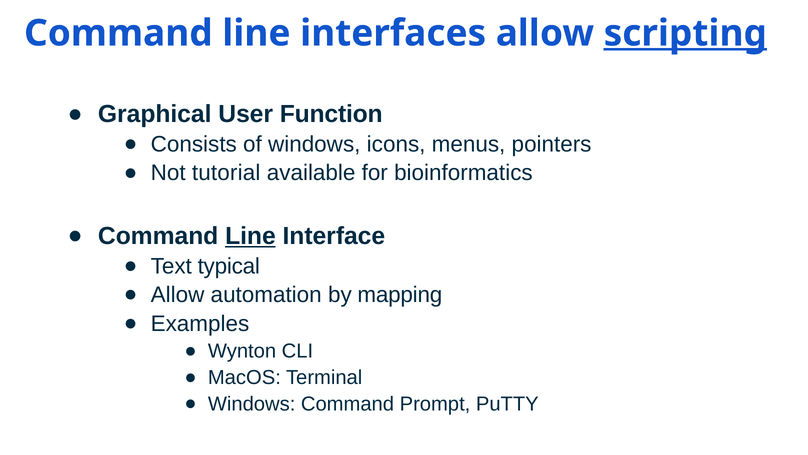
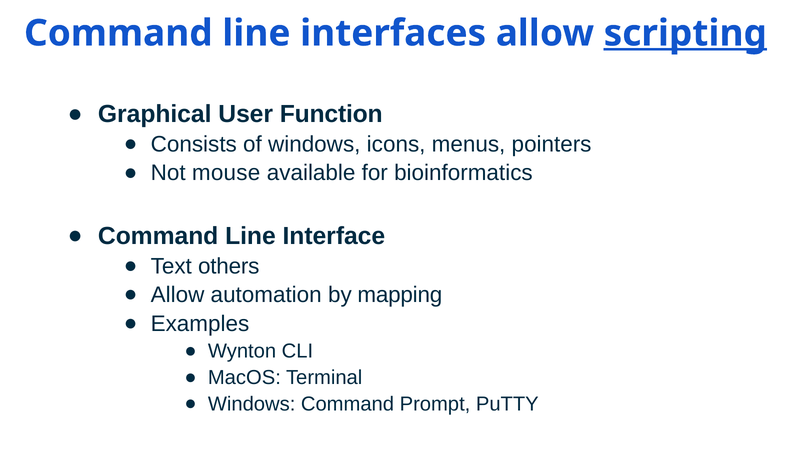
tutorial: tutorial -> mouse
Line at (250, 236) underline: present -> none
typical: typical -> others
